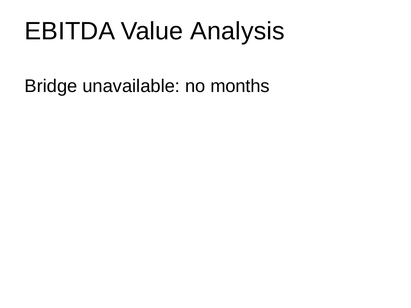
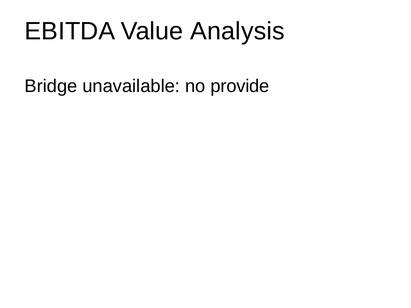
months: months -> provide
